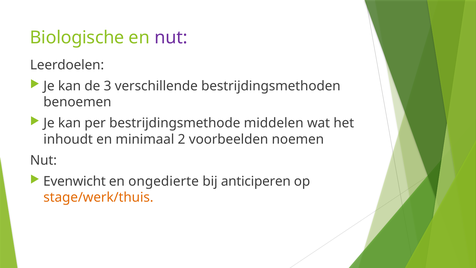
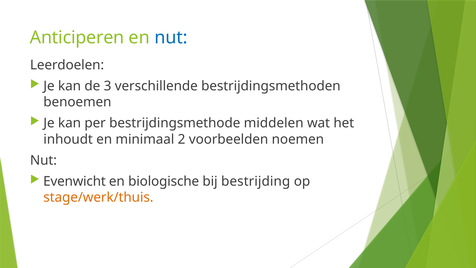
Biologische: Biologische -> Anticiperen
nut at (171, 38) colour: purple -> blue
ongedierte: ongedierte -> biologische
anticiperen: anticiperen -> bestrijding
